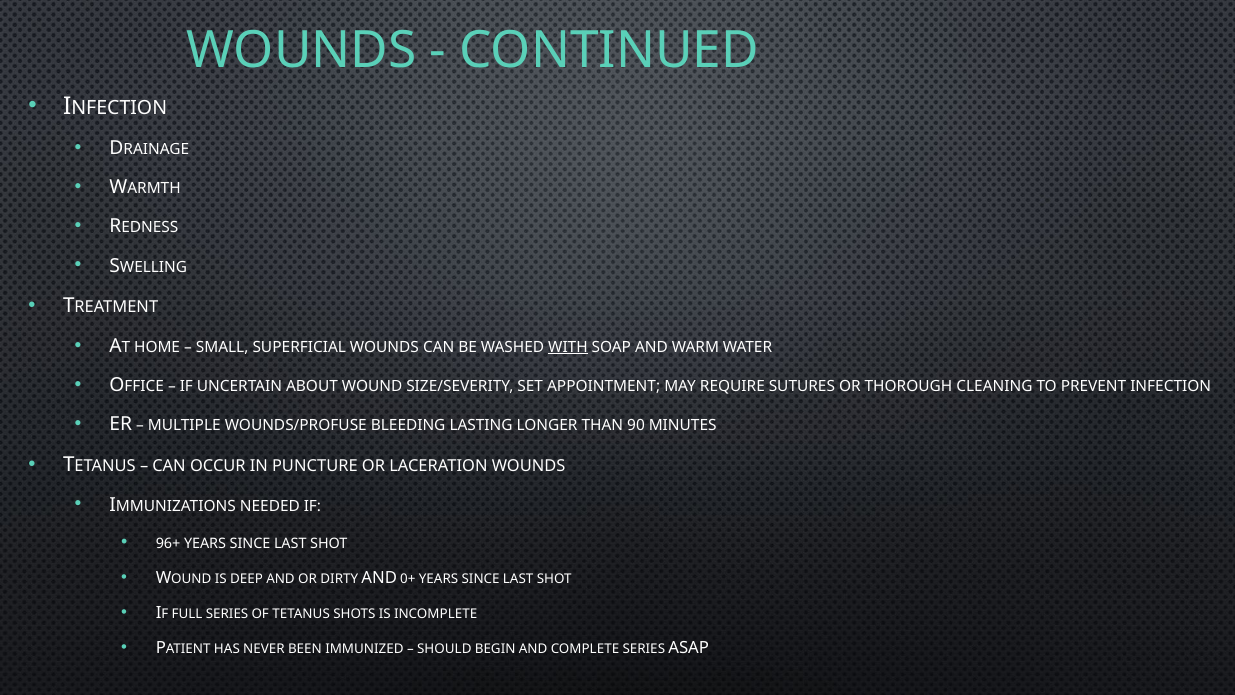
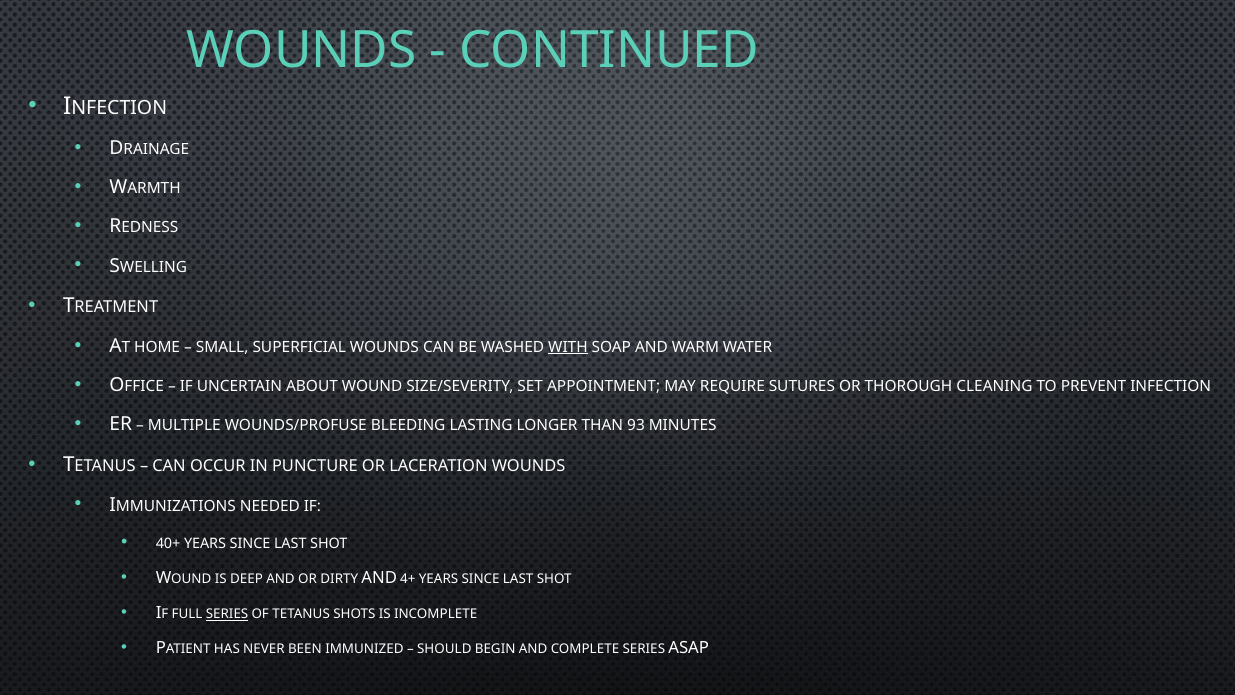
90: 90 -> 93
96+: 96+ -> 40+
0+: 0+ -> 4+
SERIES at (227, 614) underline: none -> present
